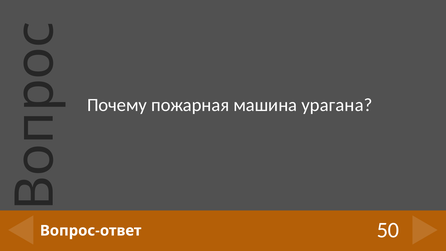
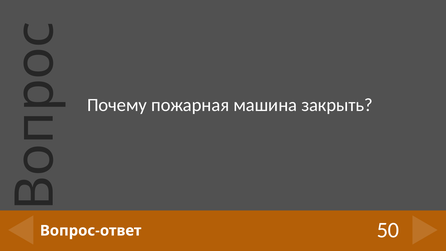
урагана: урагана -> закрыть
